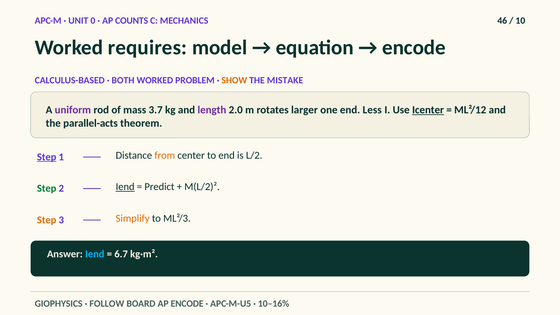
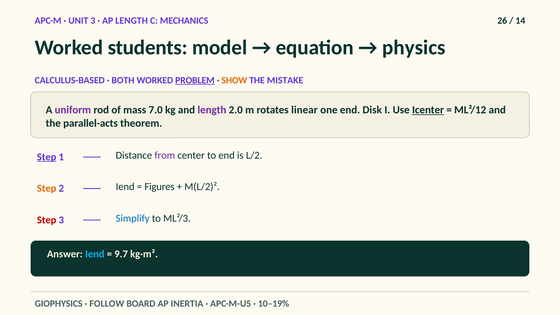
UNIT 0: 0 -> 3
AP COUNTS: COUNTS -> LENGTH
46: 46 -> 26
10: 10 -> 14
requires: requires -> students
encode at (414, 48): encode -> physics
PROBLEM underline: none -> present
3.7: 3.7 -> 7.0
larger: larger -> linear
Less: Less -> Disk
from colour: orange -> purple
Step at (47, 188) colour: green -> orange
Iend at (125, 187) underline: present -> none
Predict: Predict -> Figures
Step at (47, 220) colour: orange -> red
Simplify colour: orange -> blue
6.7: 6.7 -> 9.7
AP ENCODE: ENCODE -> INERTIA
10–16%: 10–16% -> 10–19%
